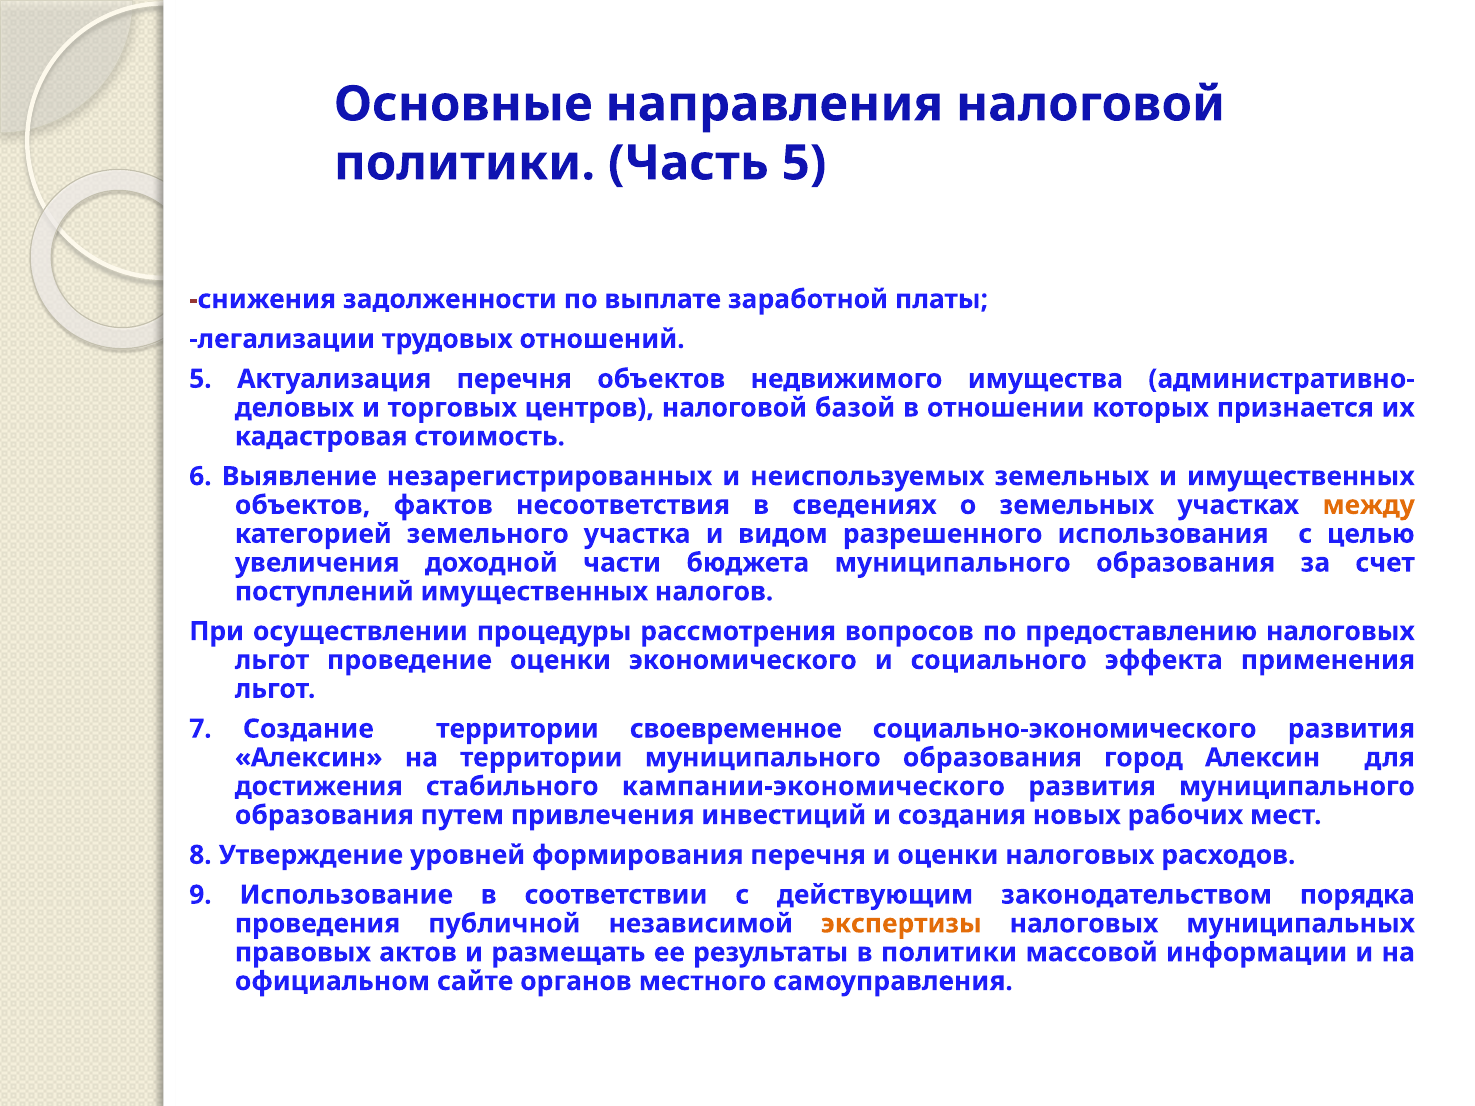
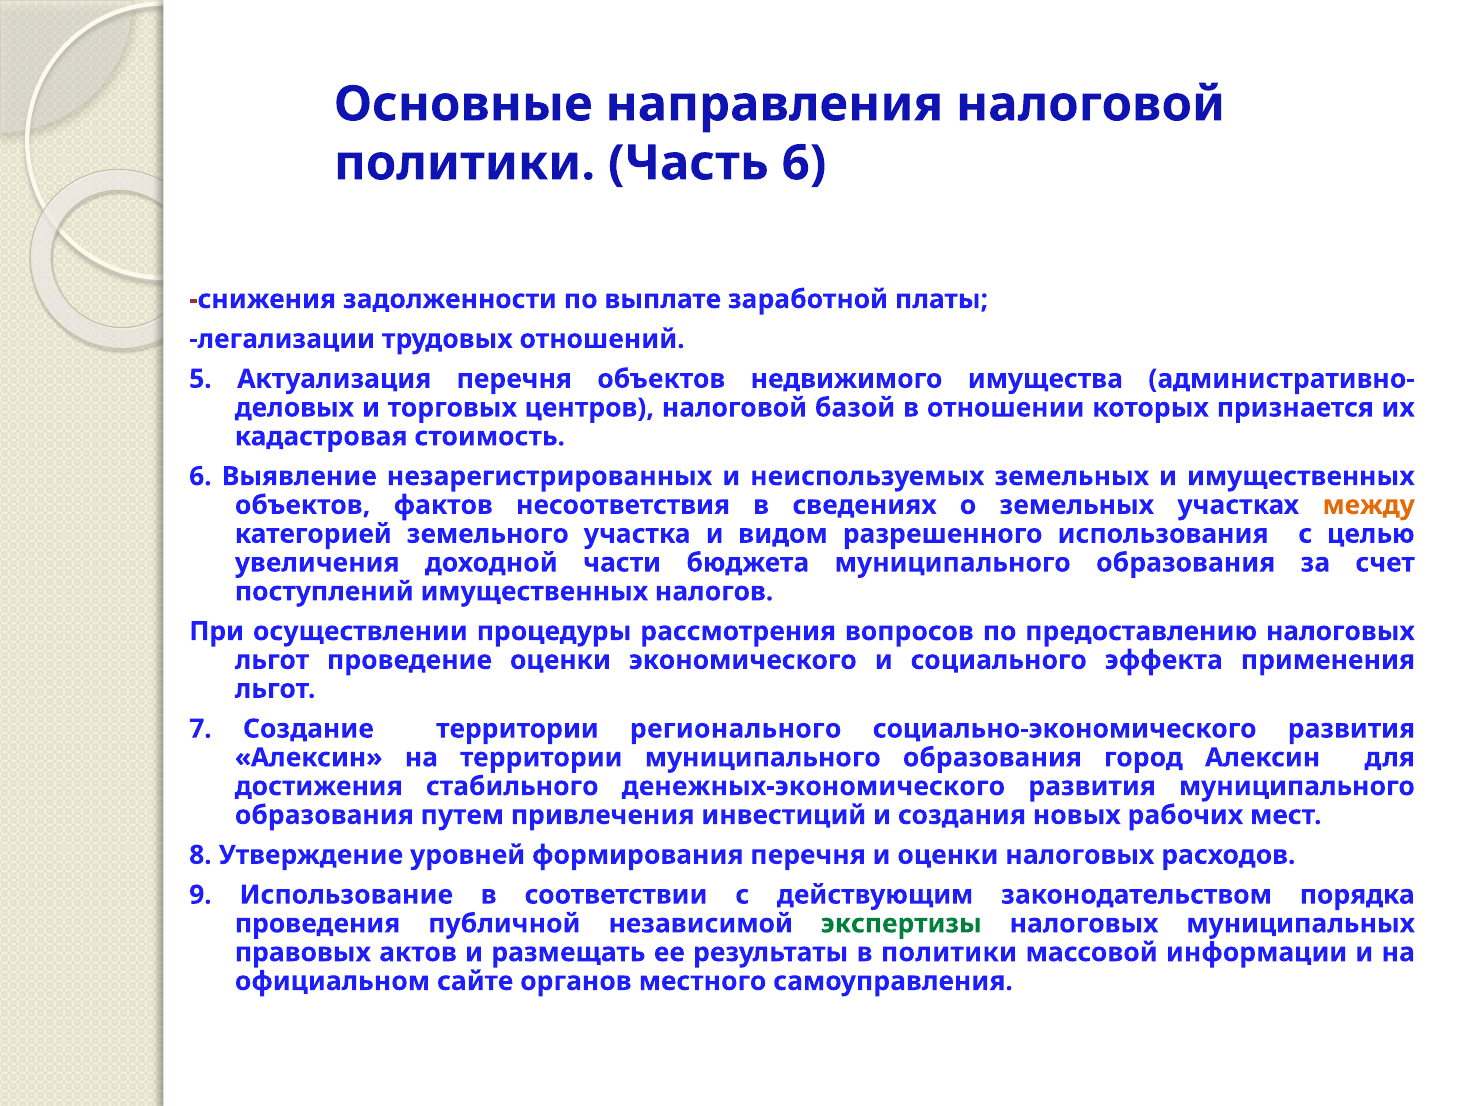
Часть 5: 5 -> 6
своевременное: своевременное -> регионального
кампании-экономического: кампании-экономического -> денежных-экономического
экспертизы colour: orange -> green
